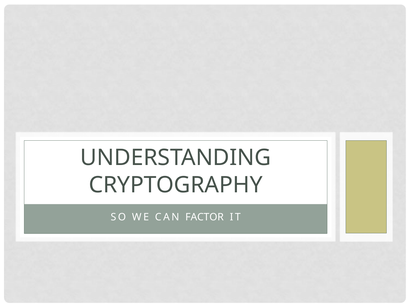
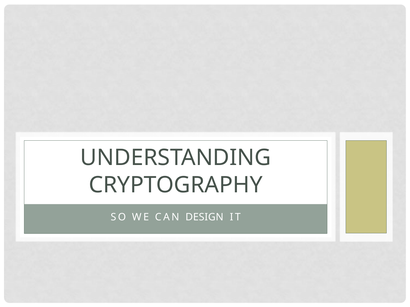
FACTOR: FACTOR -> DESIGN
